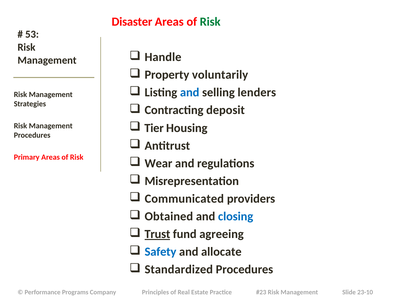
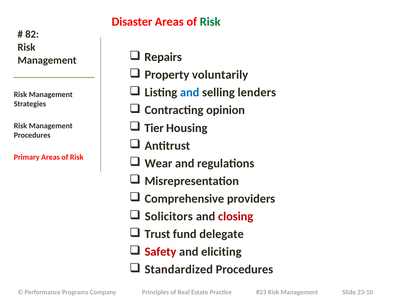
53: 53 -> 82
Handle: Handle -> Repairs
deposit: deposit -> opinion
Communicated: Communicated -> Comprehensive
Obtained: Obtained -> Solicitors
closing colour: blue -> red
Trust underline: present -> none
agreeing: agreeing -> delegate
Safety colour: blue -> red
allocate: allocate -> eliciting
